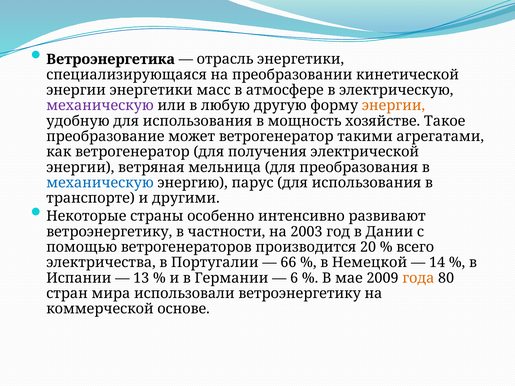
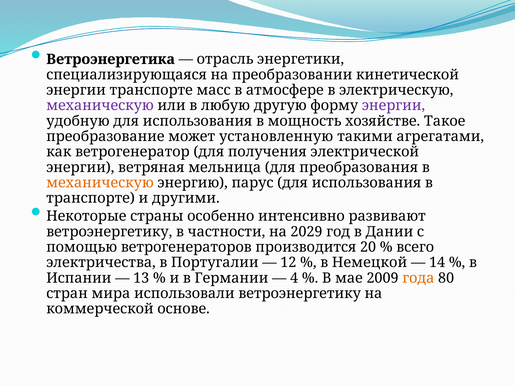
энергии энергетики: энергетики -> транспорте
энергии at (393, 106) colour: orange -> purple
может ветрогенератор: ветрогенератор -> установленную
механическую at (100, 183) colour: blue -> orange
2003: 2003 -> 2029
66: 66 -> 12
6: 6 -> 4
